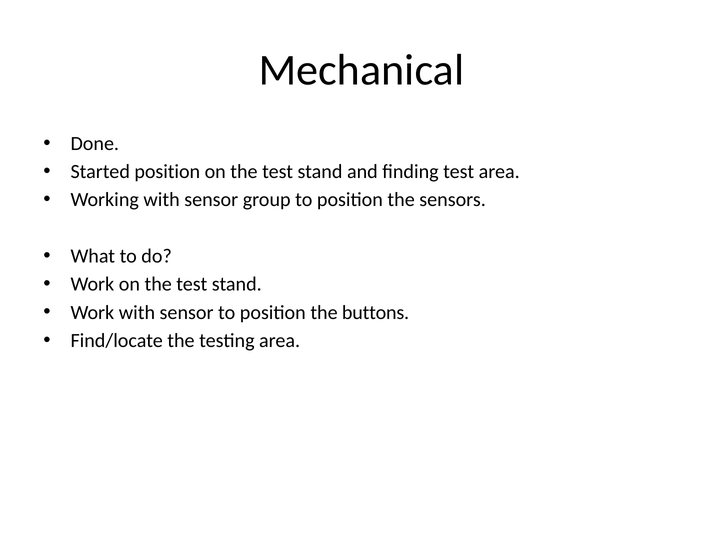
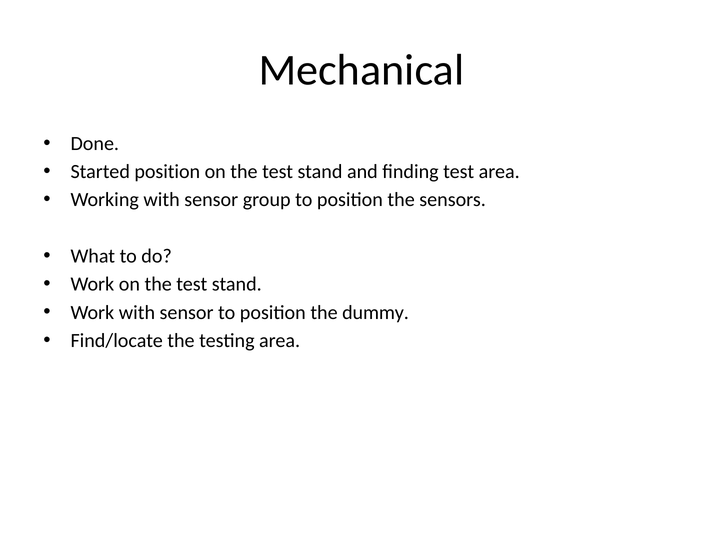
buttons: buttons -> dummy
